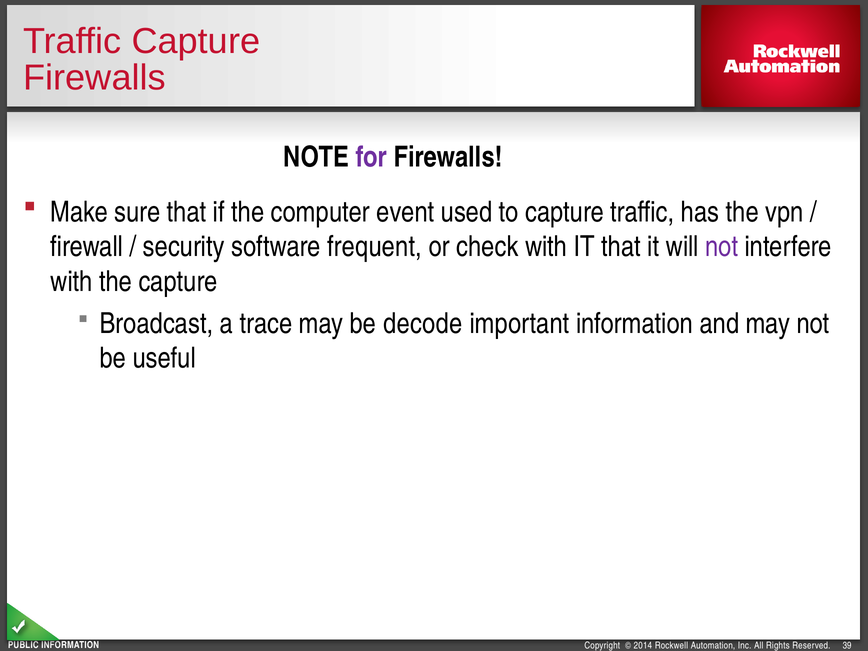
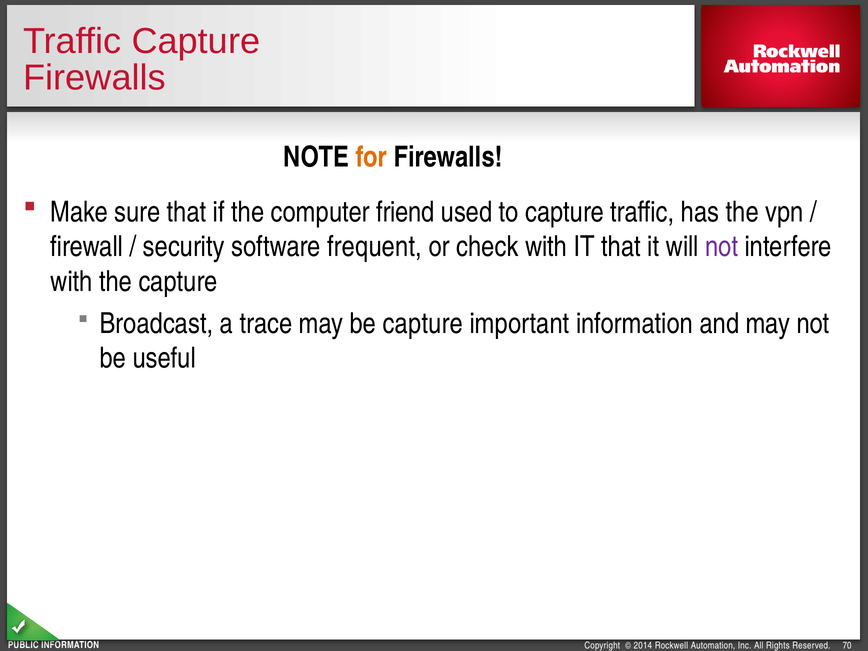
for colour: purple -> orange
event: event -> friend
be decode: decode -> capture
39: 39 -> 70
